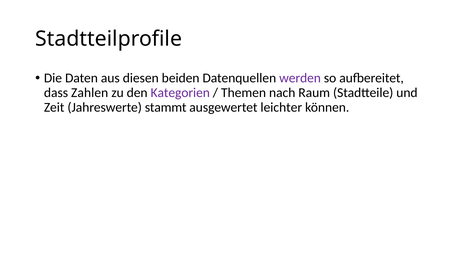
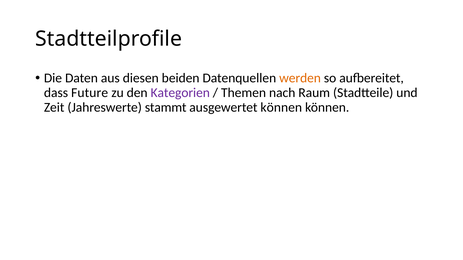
werden colour: purple -> orange
Zahlen: Zahlen -> Future
ausgewertet leichter: leichter -> können
